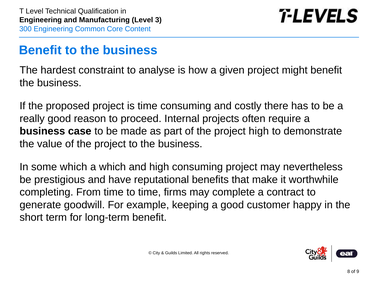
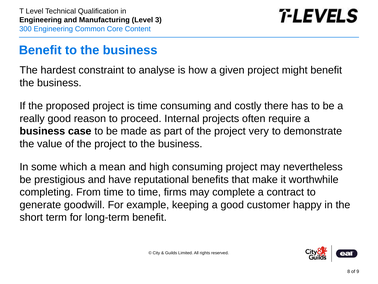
project high: high -> very
a which: which -> mean
